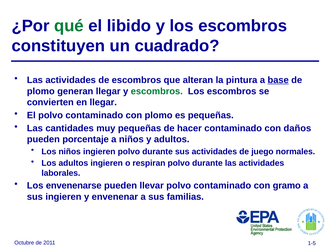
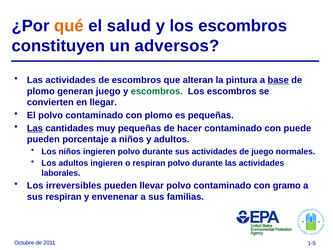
qué colour: green -> orange
libido: libido -> salud
cuadrado: cuadrado -> adversos
generan llegar: llegar -> juego
Las at (35, 128) underline: none -> present
daños: daños -> puede
envenenarse: envenenarse -> irreversibles
sus ingieren: ingieren -> respiran
